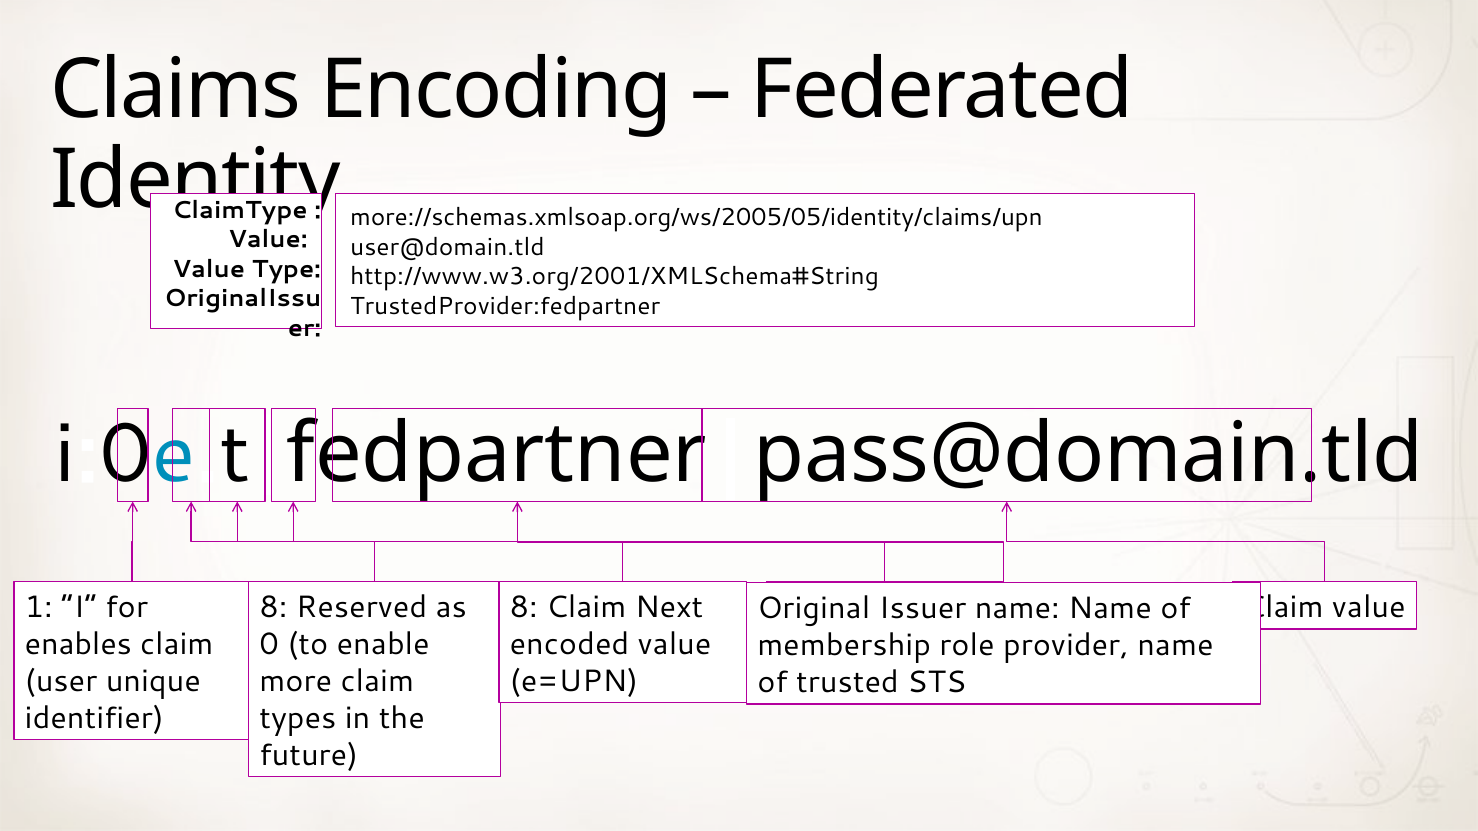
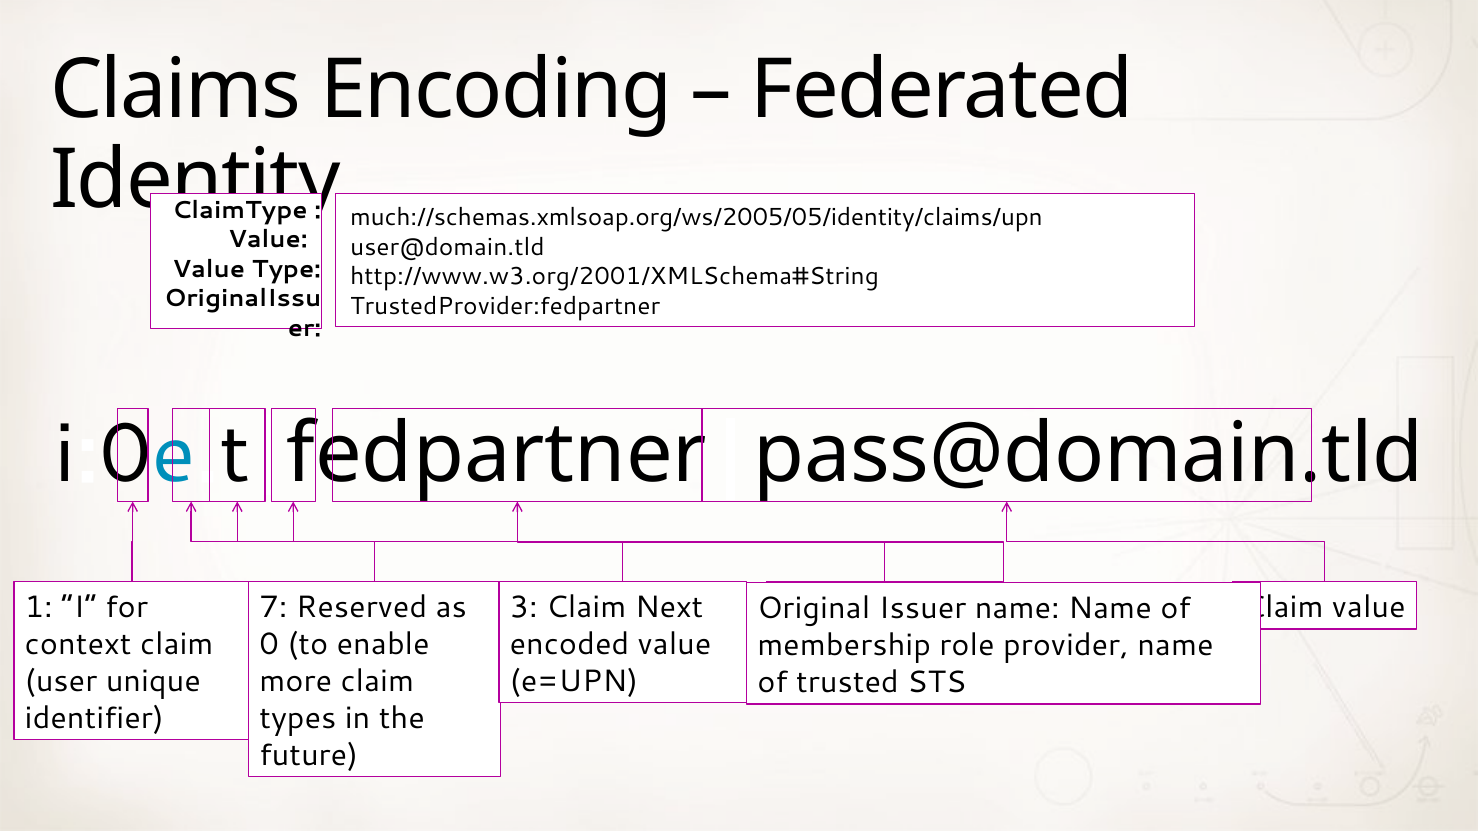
more://schemas.xmlsoap.org/ws/2005/05/identity/claims/upn: more://schemas.xmlsoap.org/ws/2005/05/identity/claims/upn -> much://schemas.xmlsoap.org/ws/2005/05/identity/claims/upn
8 at (273, 608): 8 -> 7
8 at (524, 608): 8 -> 3
enables: enables -> context
